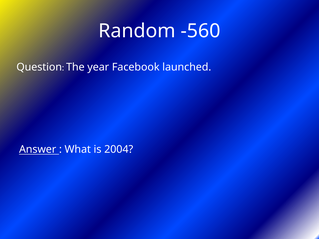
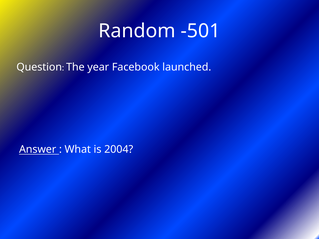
-560: -560 -> -501
